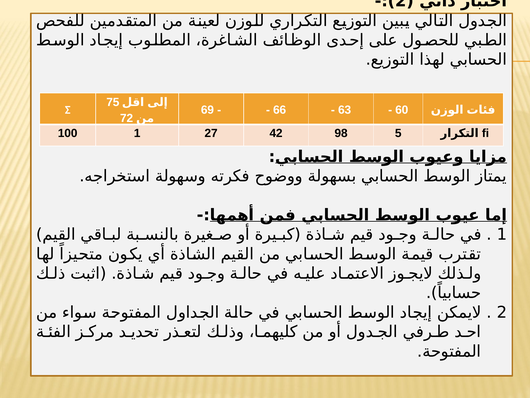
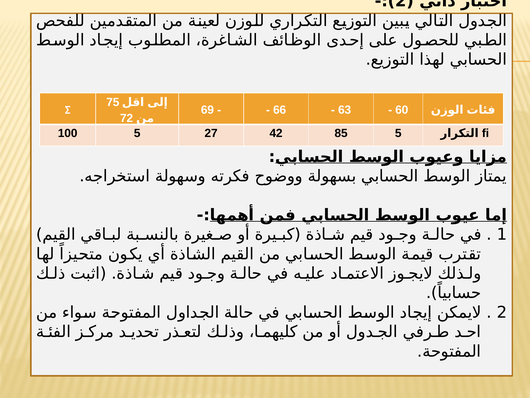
100 1: 1 -> 5
98: 98 -> 85
